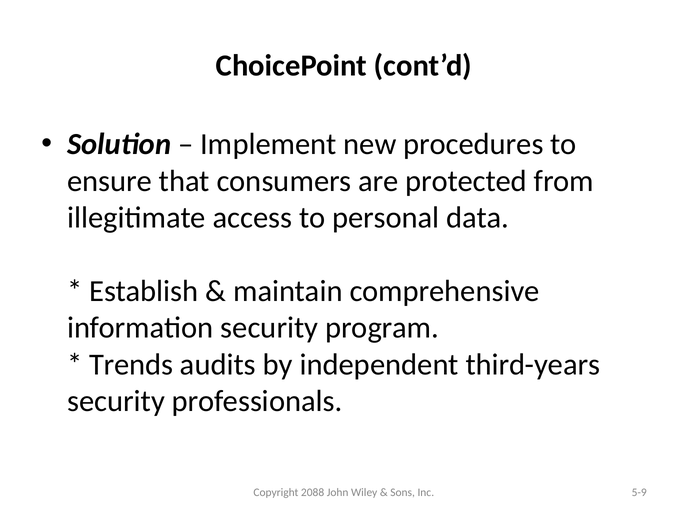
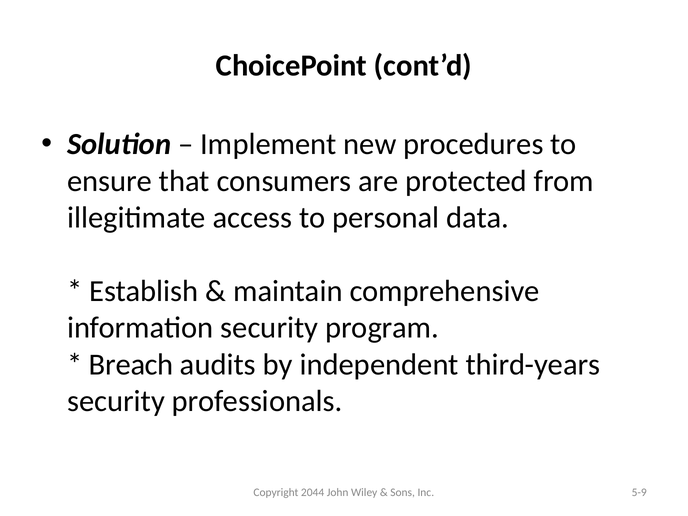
Trends: Trends -> Breach
2088: 2088 -> 2044
